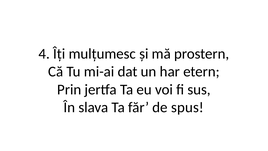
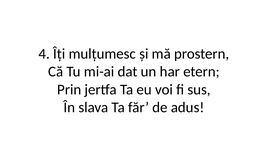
spus: spus -> adus
